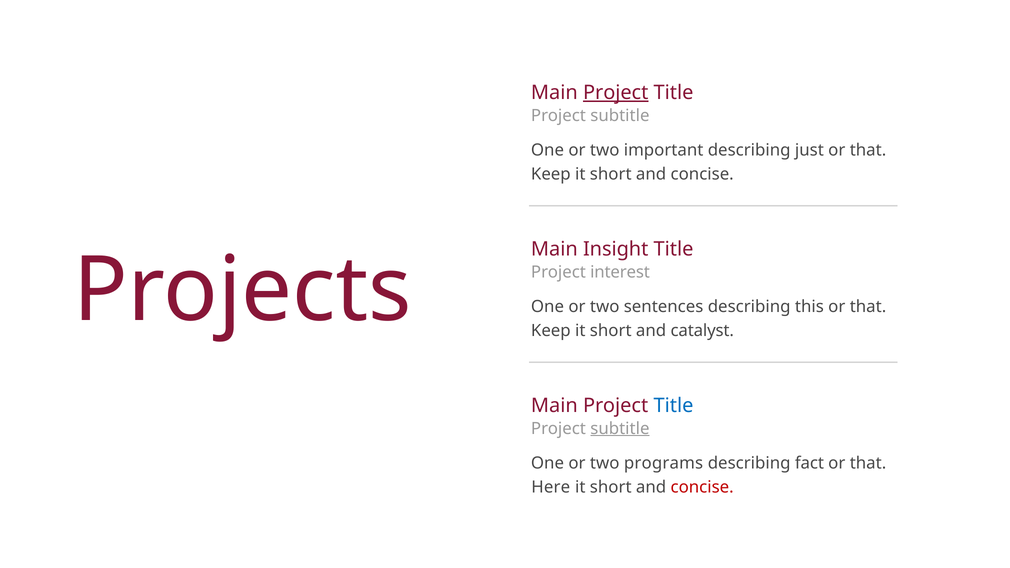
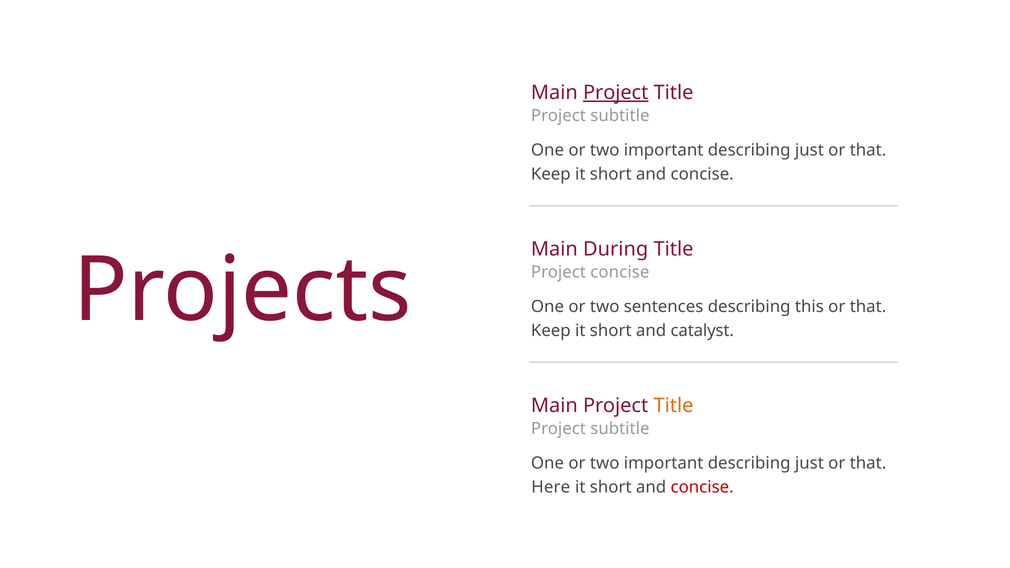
Insight: Insight -> During
Project interest: interest -> concise
Title at (673, 406) colour: blue -> orange
subtitle at (620, 429) underline: present -> none
programs at (664, 463): programs -> important
fact at (809, 463): fact -> just
